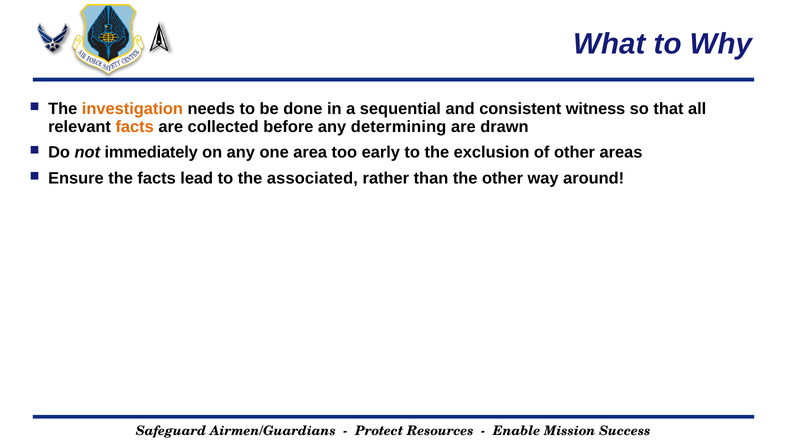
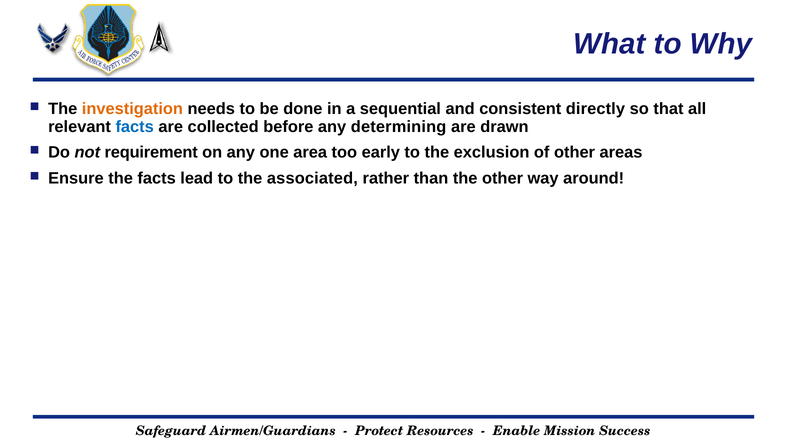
witness: witness -> directly
facts at (135, 127) colour: orange -> blue
immediately: immediately -> requirement
